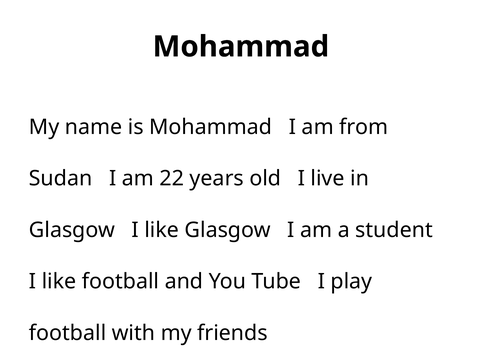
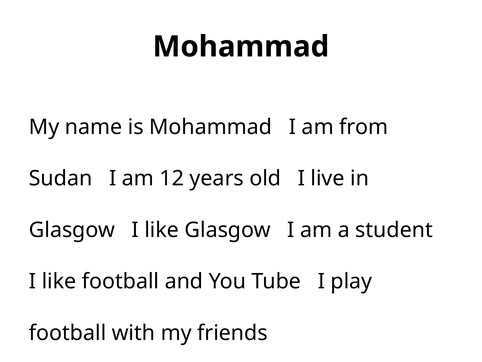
22: 22 -> 12
